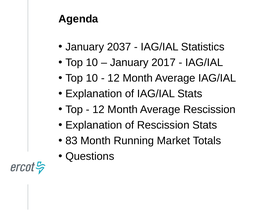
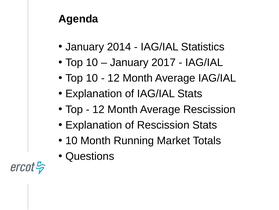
2037: 2037 -> 2014
83 at (72, 140): 83 -> 10
